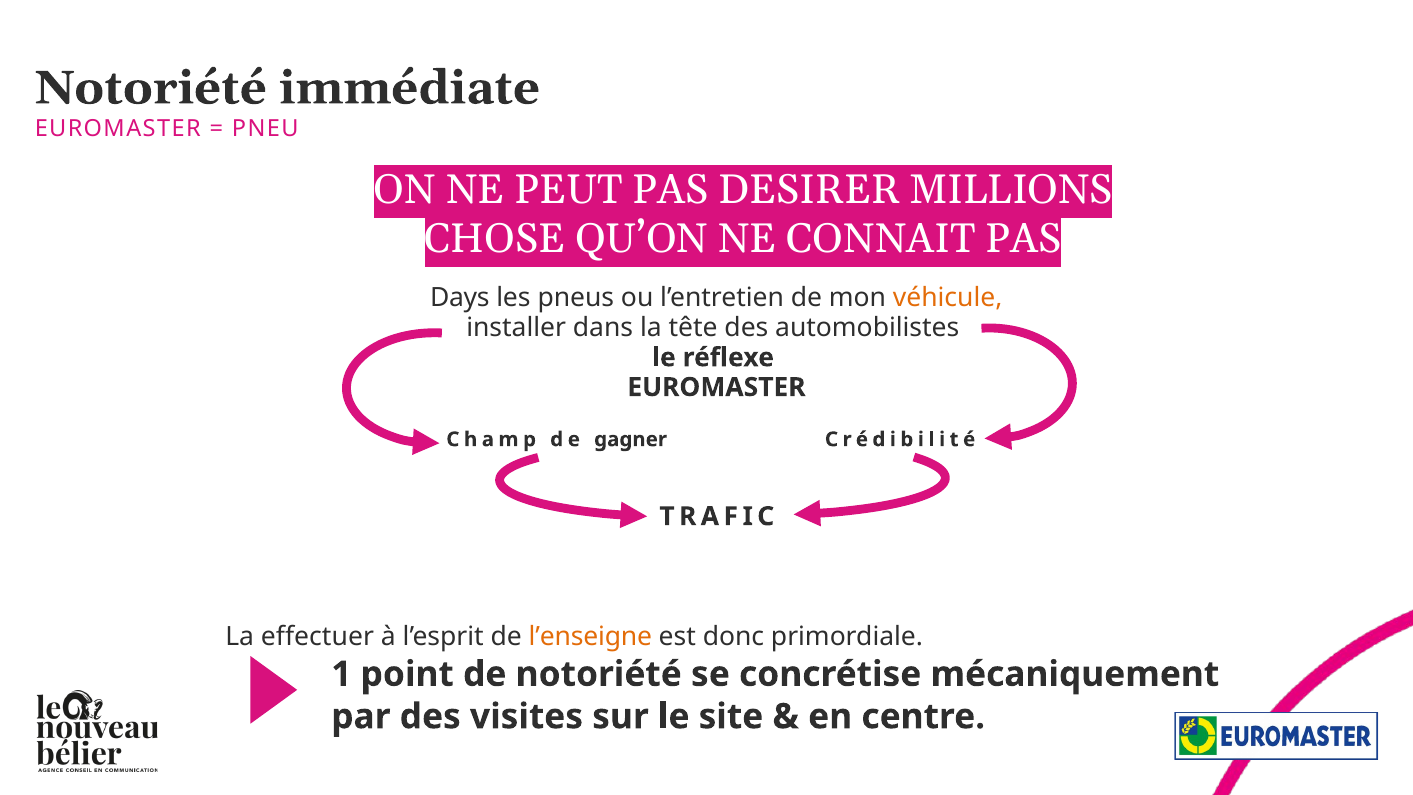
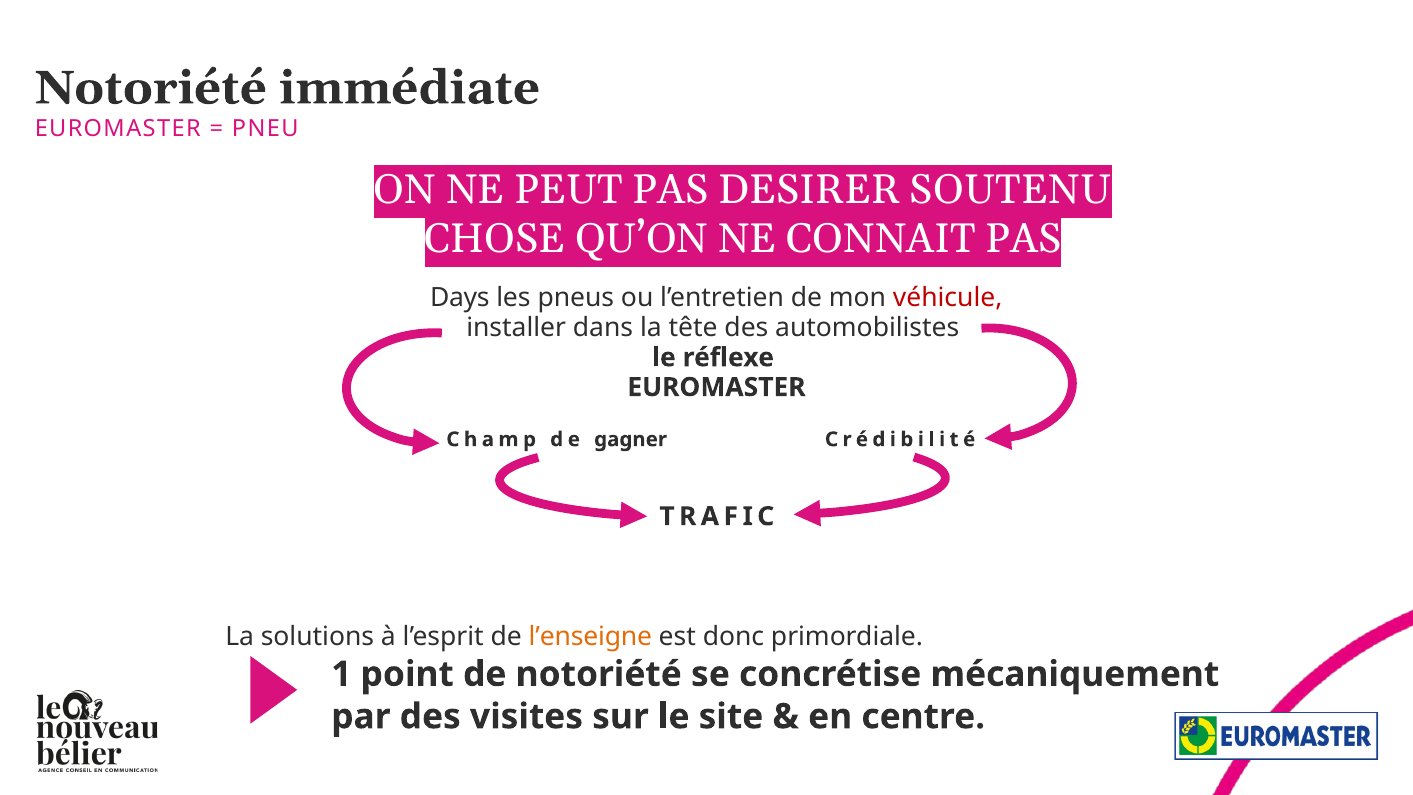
MILLIONS: MILLIONS -> SOUTENU
véhicule colour: orange -> red
effectuer: effectuer -> solutions
